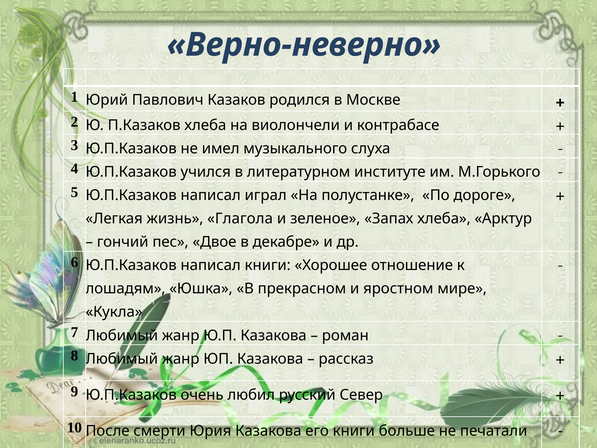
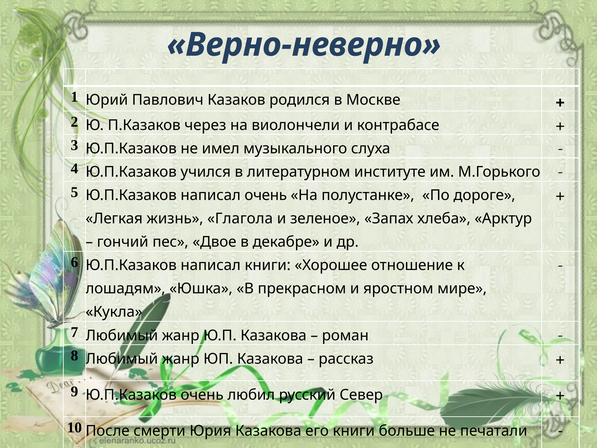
П.Казаков хлеба: хлеба -> через
написал играл: играл -> очень
